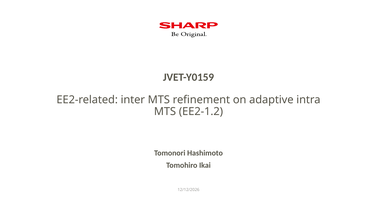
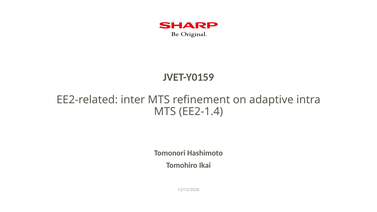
EE2-1.2: EE2-1.2 -> EE2-1.4
